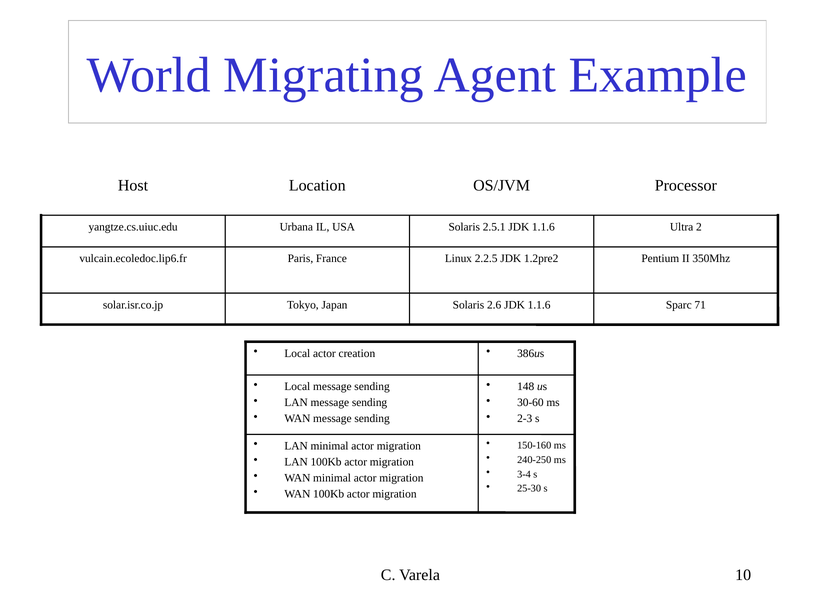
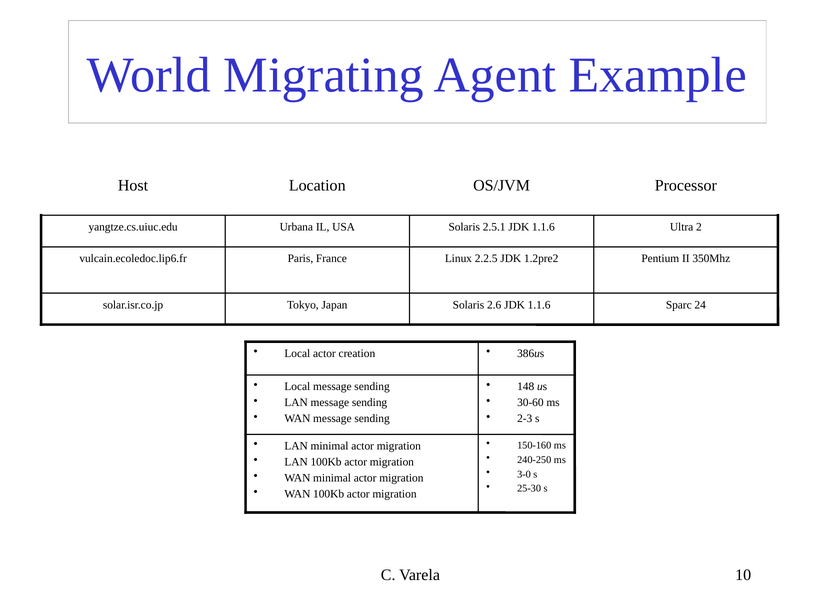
71: 71 -> 24
3-4: 3-4 -> 3-0
